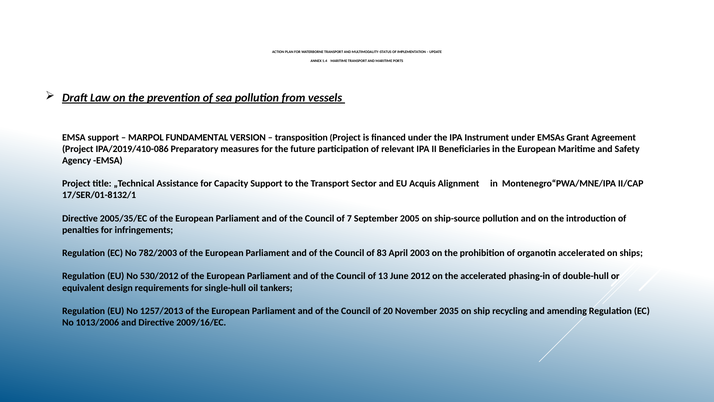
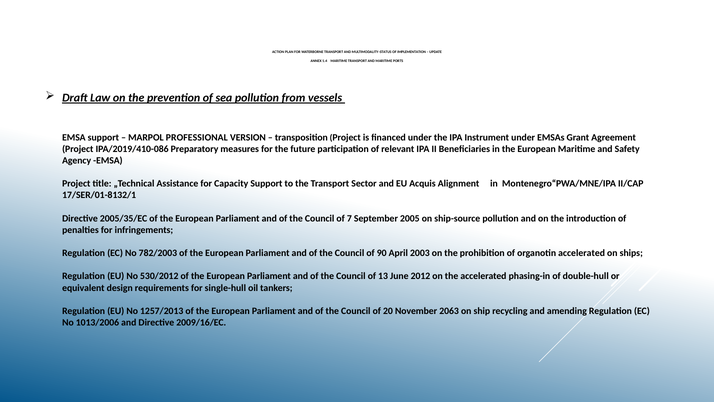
FUNDAMENTAL: FUNDAMENTAL -> PROFESSIONAL
83: 83 -> 90
2035: 2035 -> 2063
